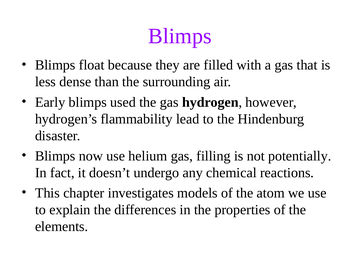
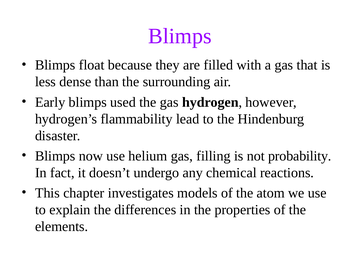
potentially: potentially -> probability
